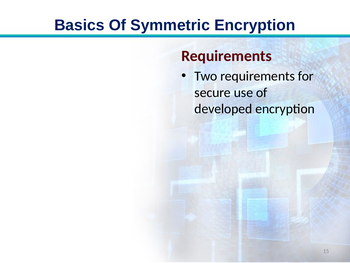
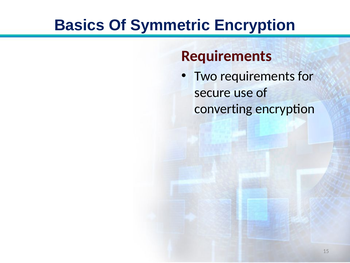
developed: developed -> converting
